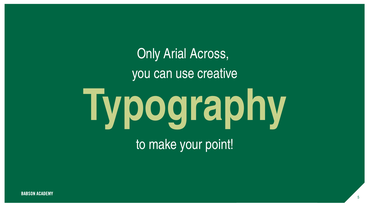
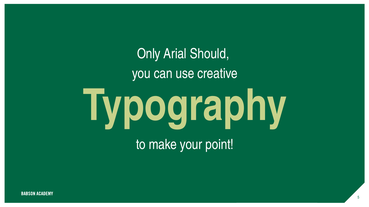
Across: Across -> Should
